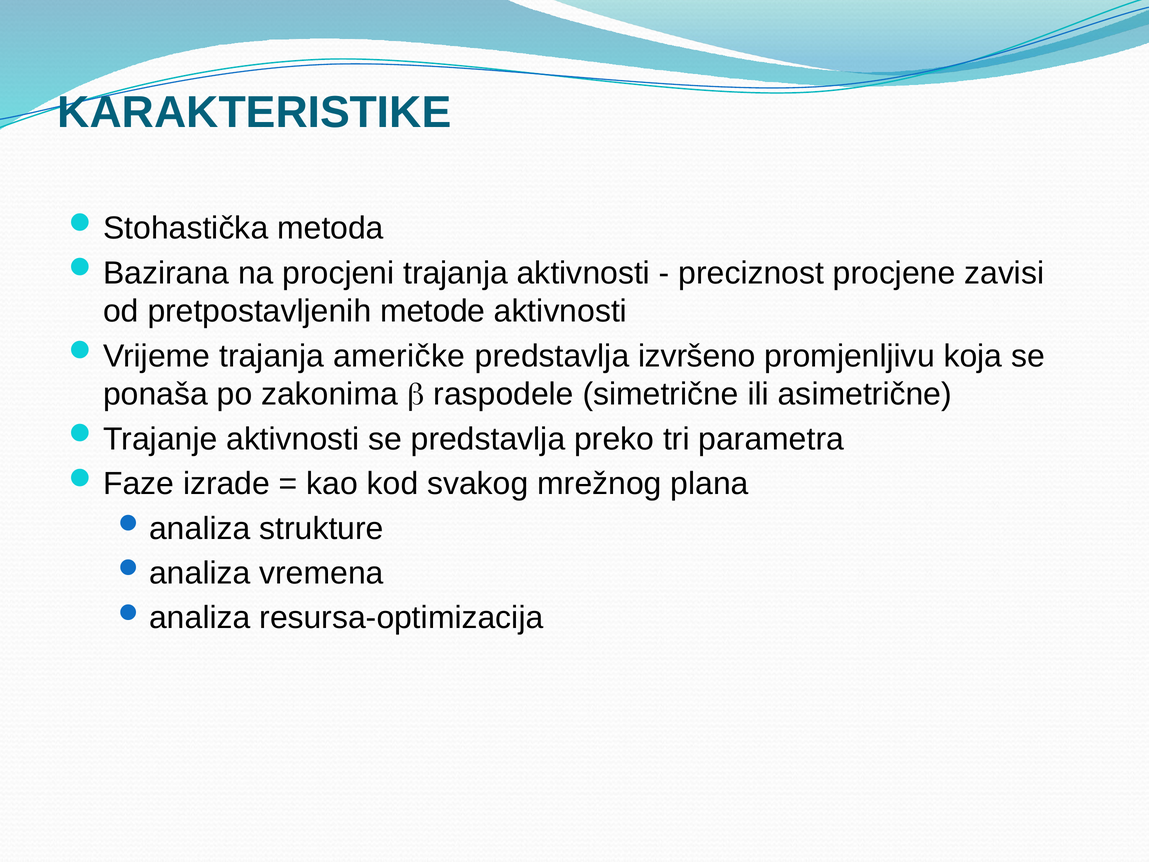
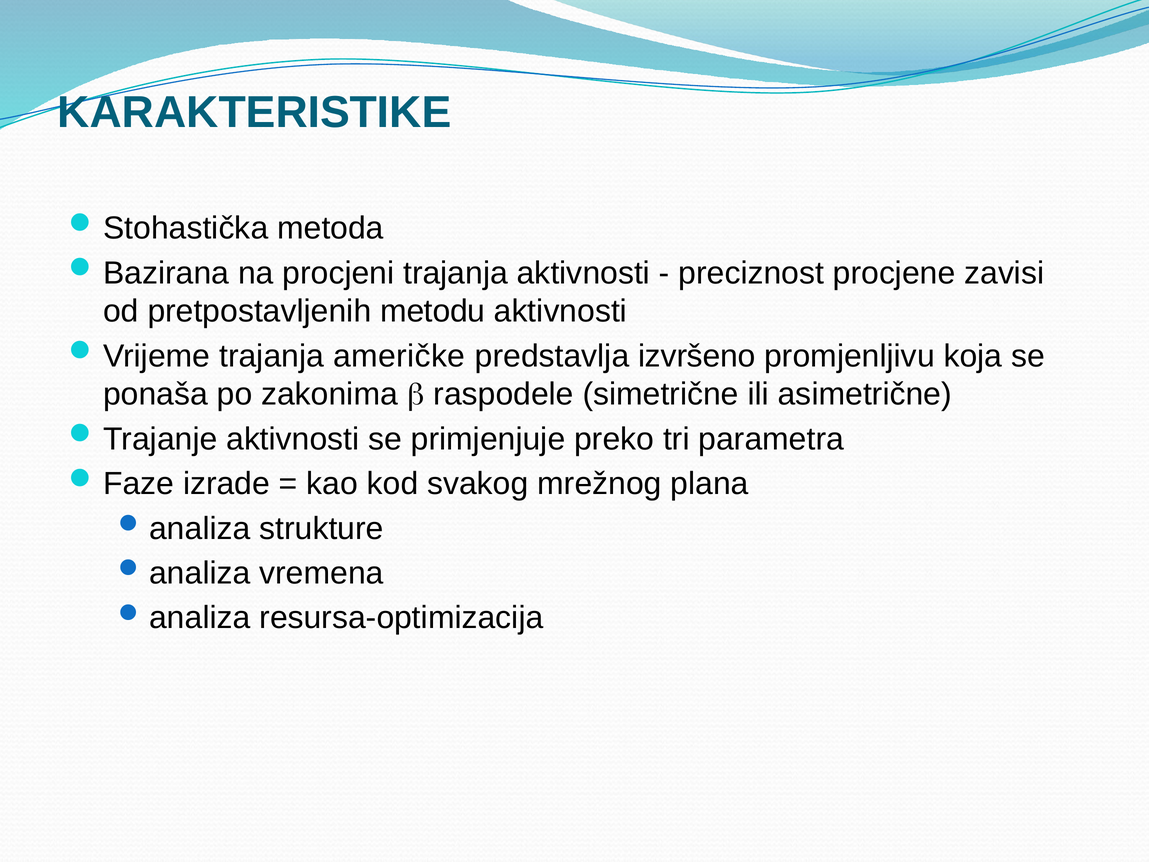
metode: metode -> metodu
se predstavlja: predstavlja -> primjenjuje
